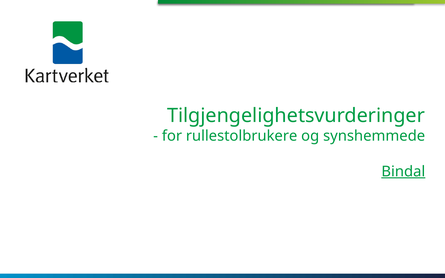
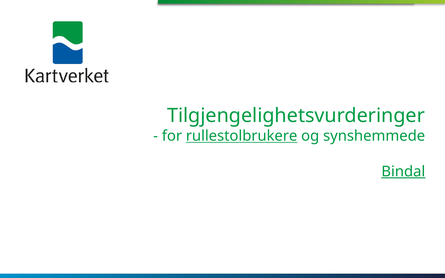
rullestolbrukere underline: none -> present
